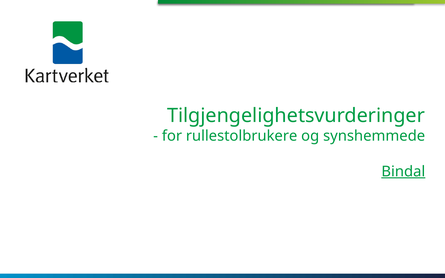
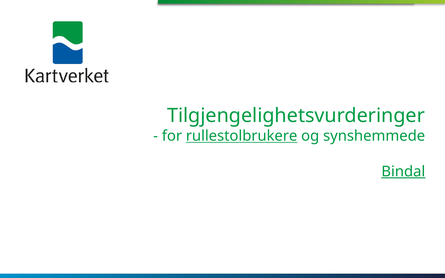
rullestolbrukere underline: none -> present
